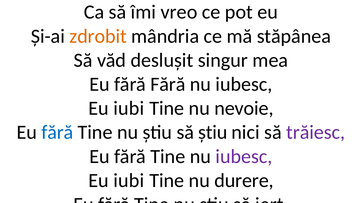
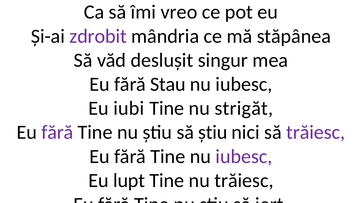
zdrobit colour: orange -> purple
fără Fără: Fără -> Stau
nevoie: nevoie -> strigăt
fără at (57, 133) colour: blue -> purple
iubi at (129, 181): iubi -> lupt
nu durere: durere -> trăiesc
